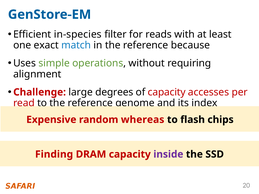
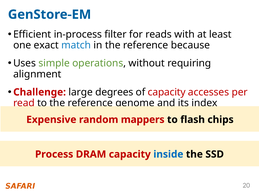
in-species: in-species -> in-process
whereas: whereas -> mappers
Finding: Finding -> Process
inside colour: purple -> blue
